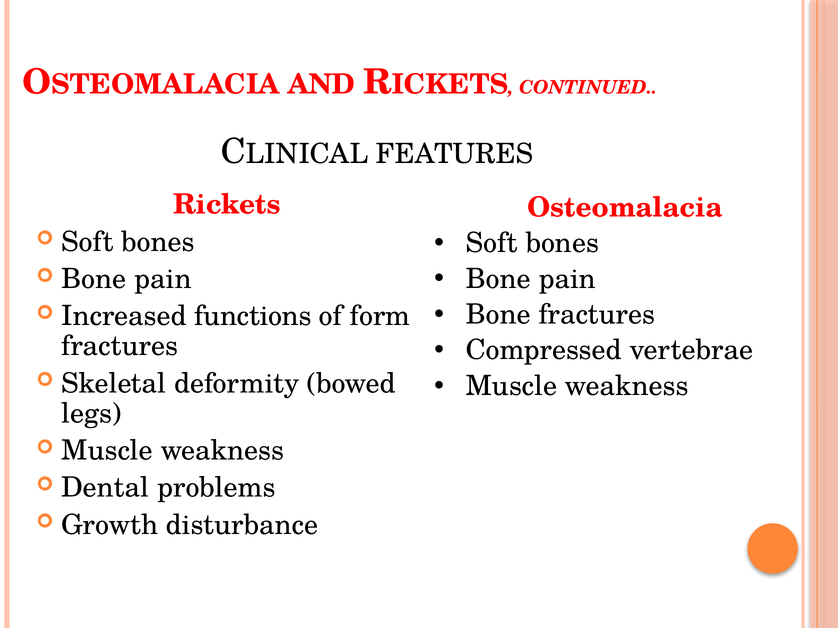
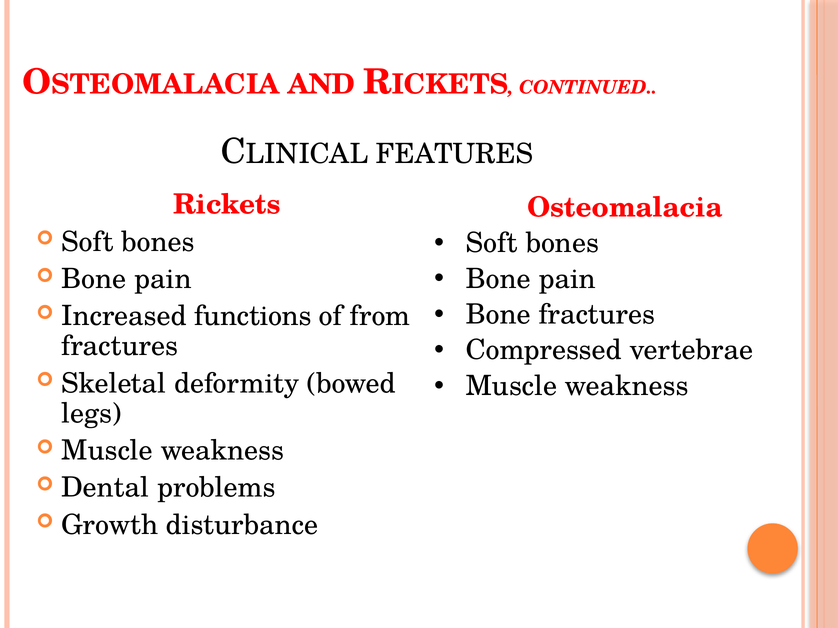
form: form -> from
